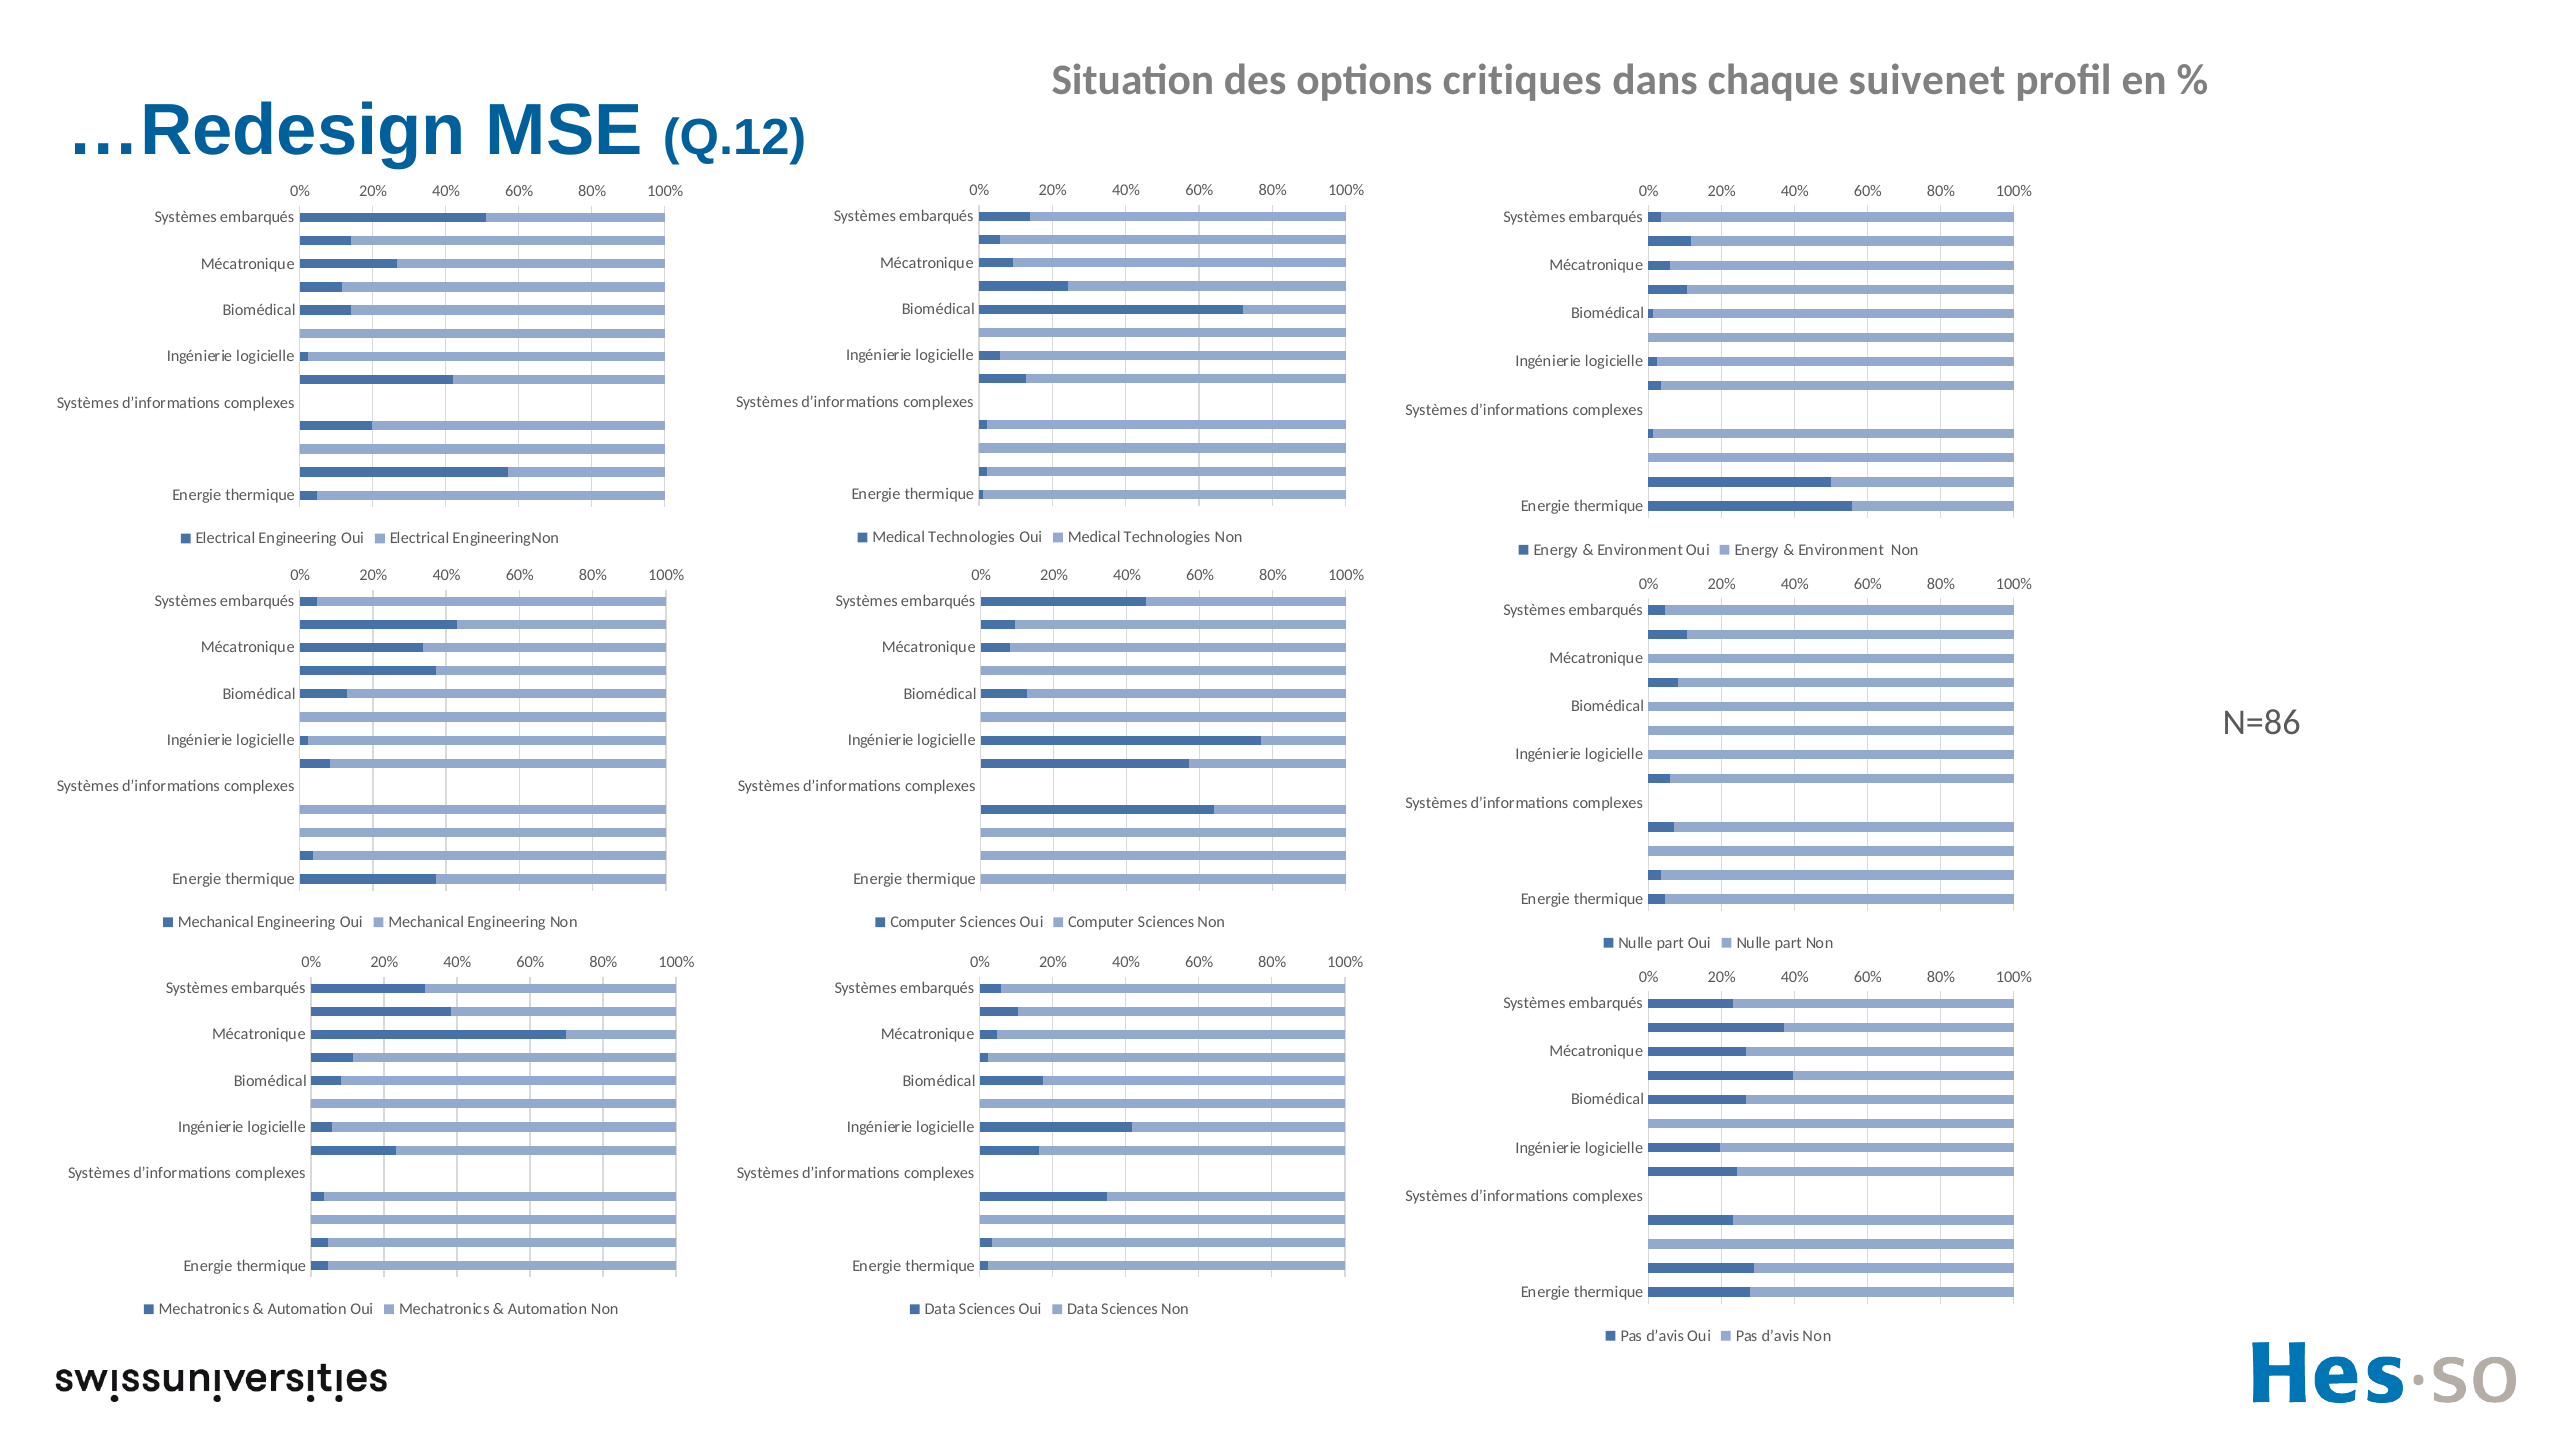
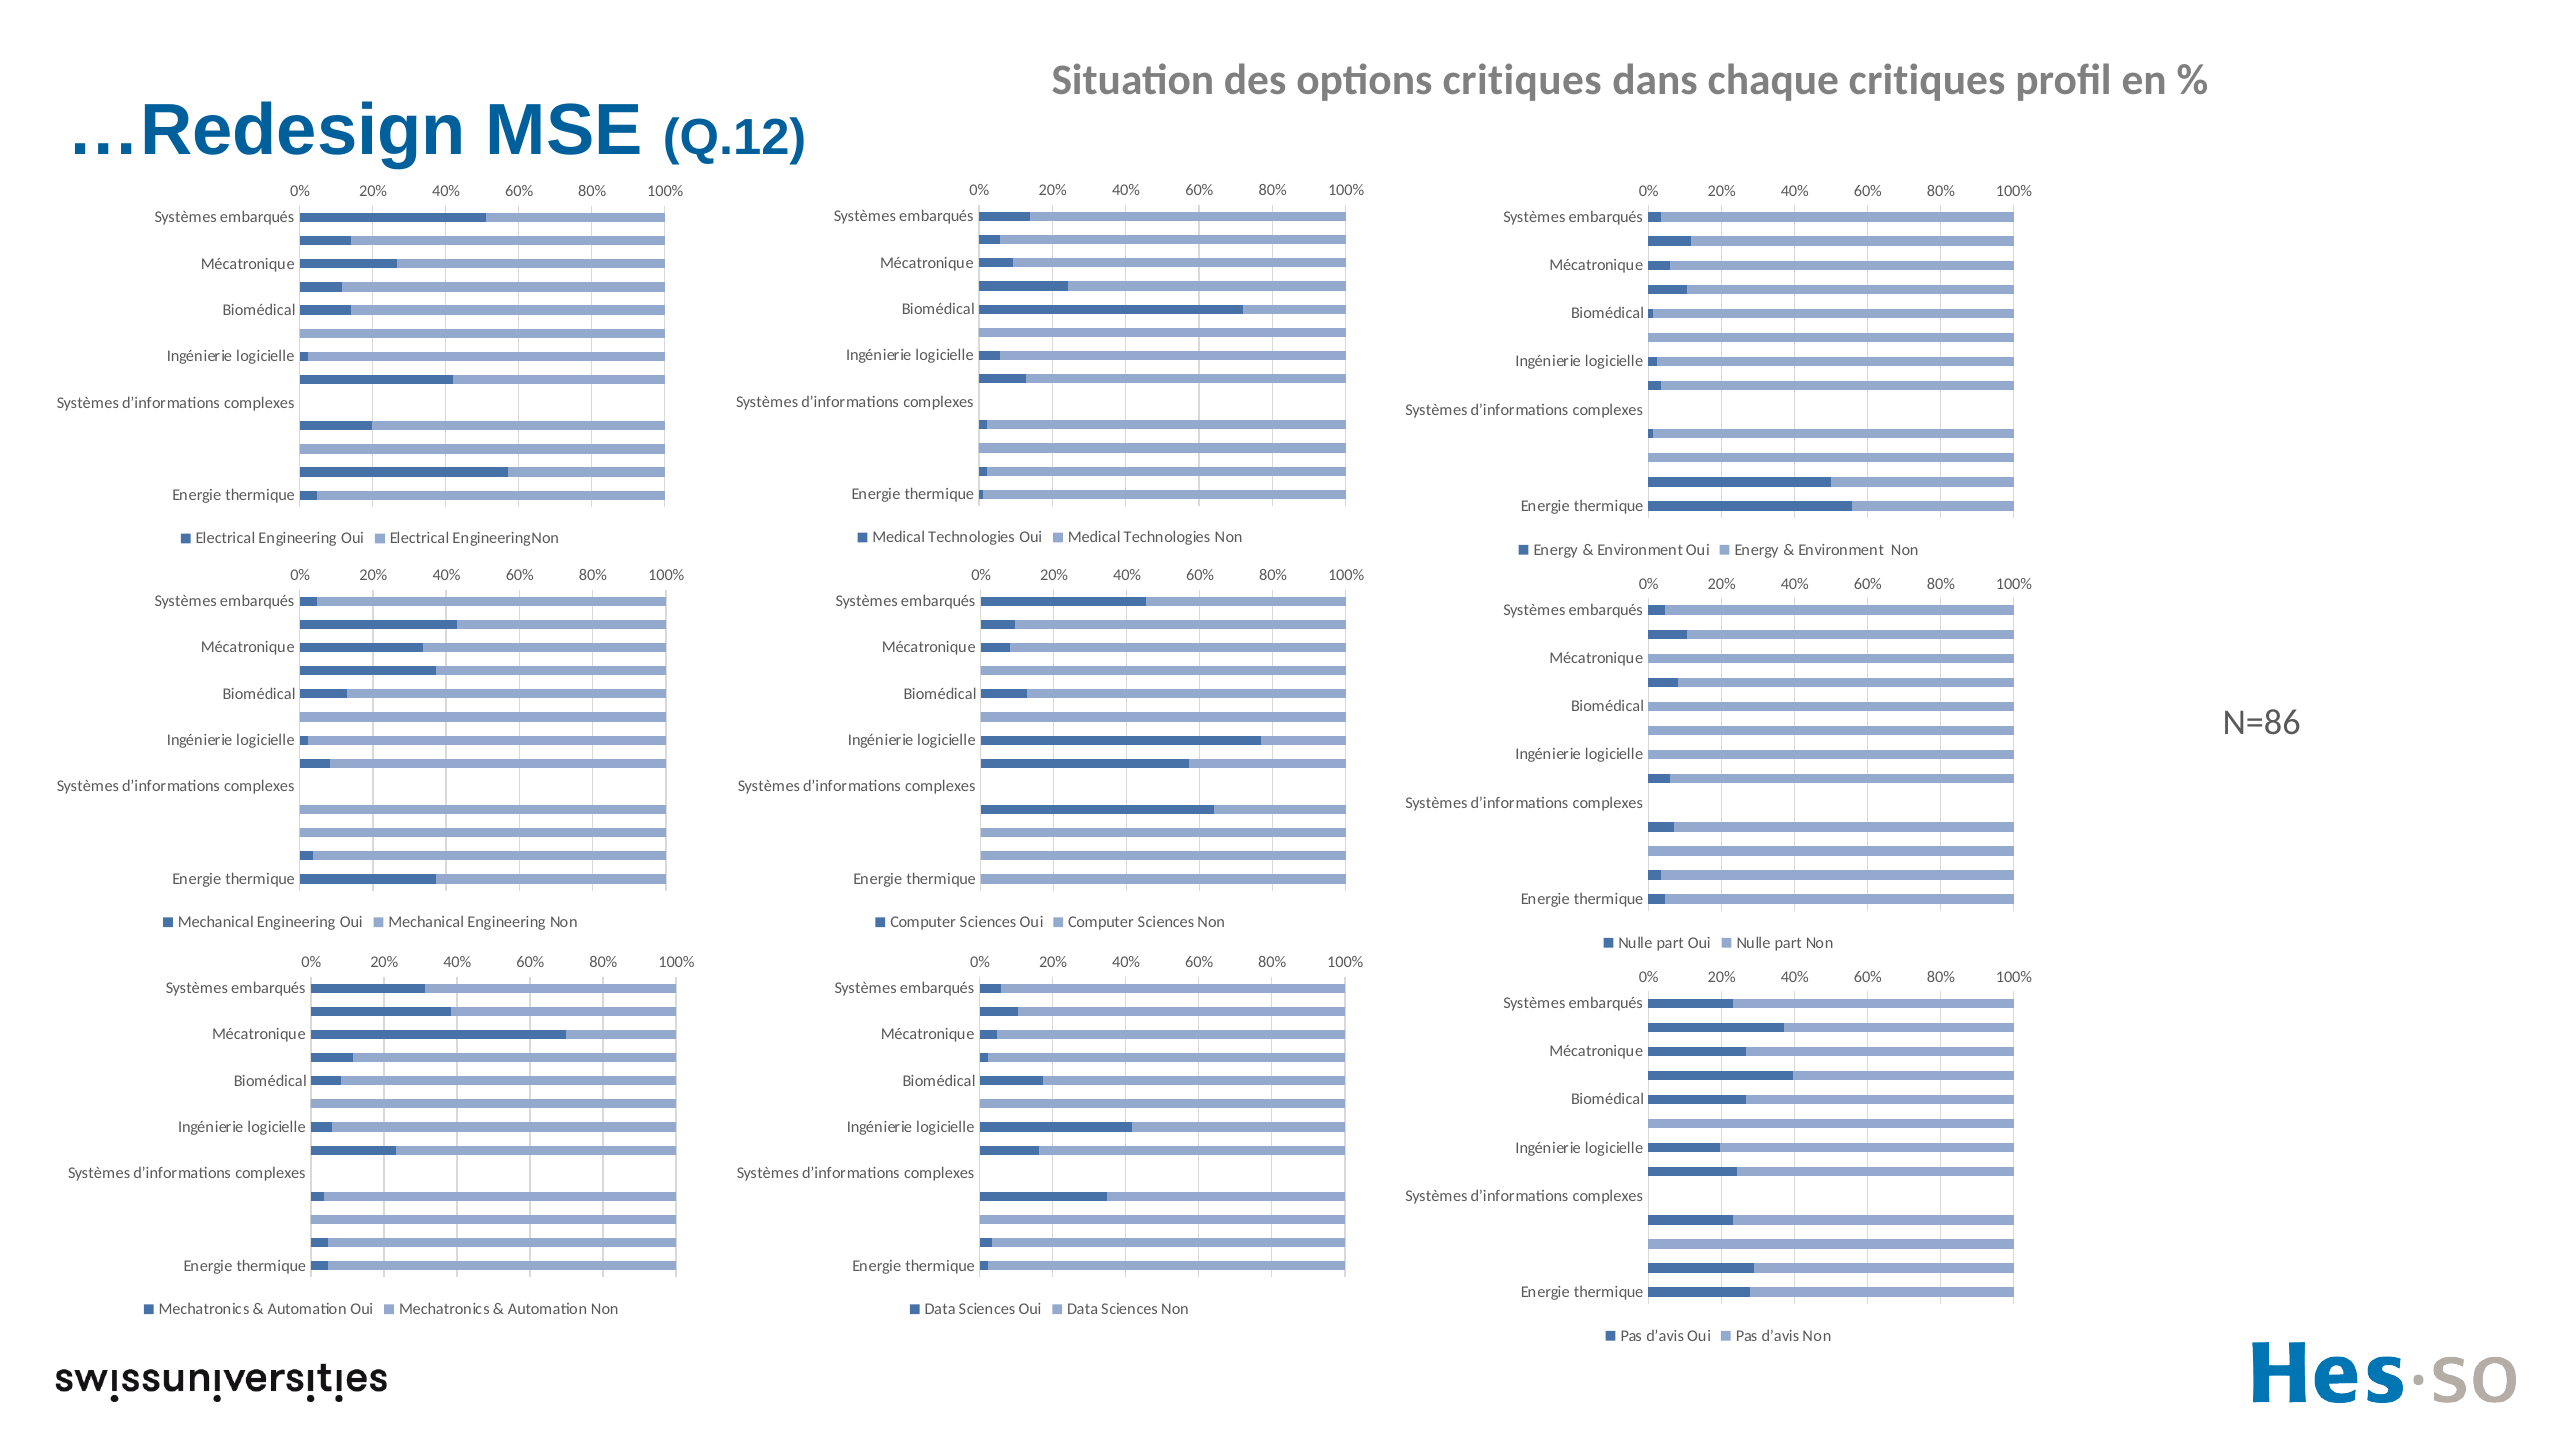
chaque suivenet: suivenet -> critiques
